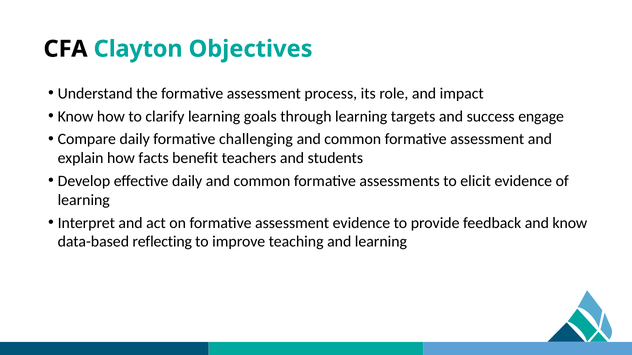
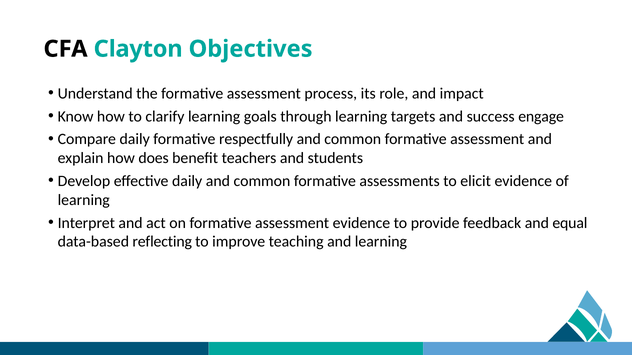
challenging: challenging -> respectfully
facts: facts -> does
and know: know -> equal
